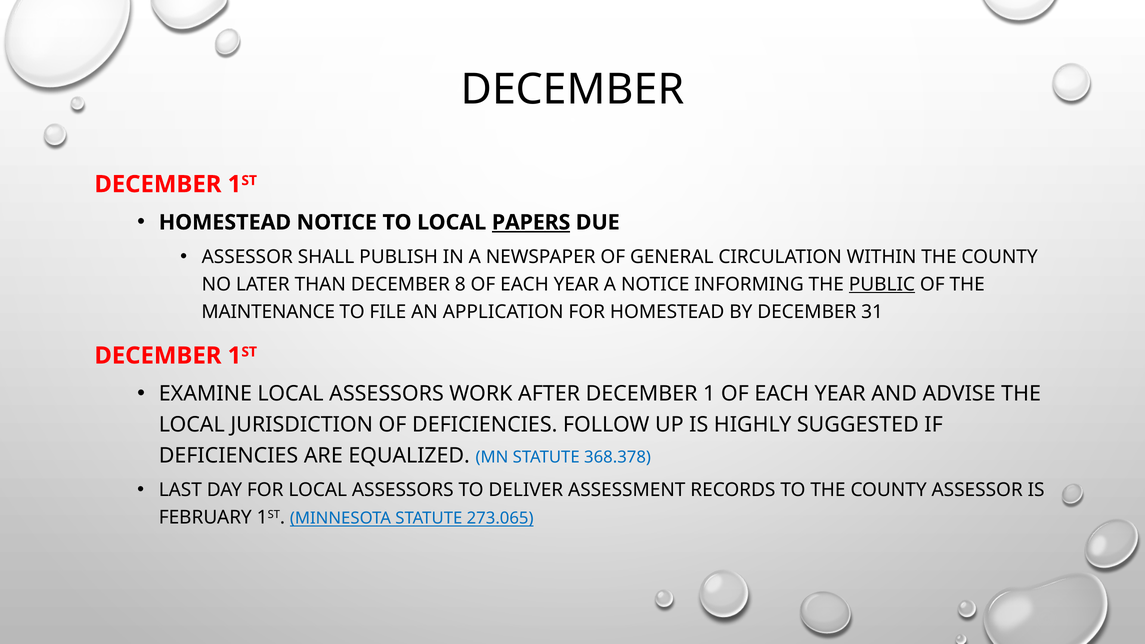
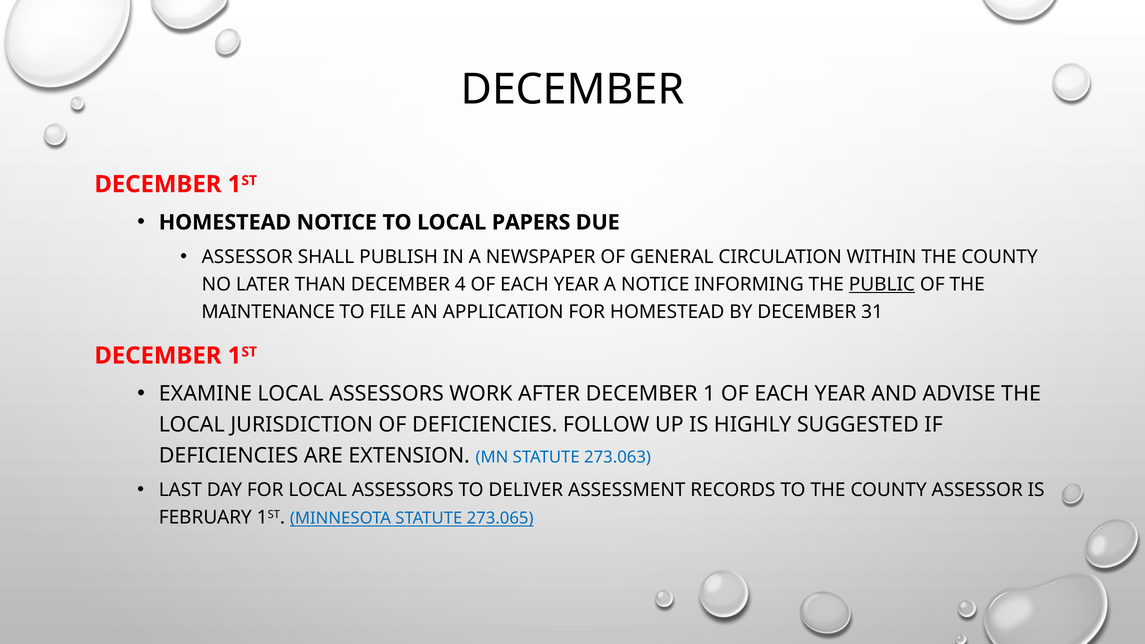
PAPERS underline: present -> none
8: 8 -> 4
EQUALIZED: EQUALIZED -> EXTENSION
368.378: 368.378 -> 273.063
